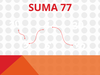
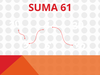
77: 77 -> 61
